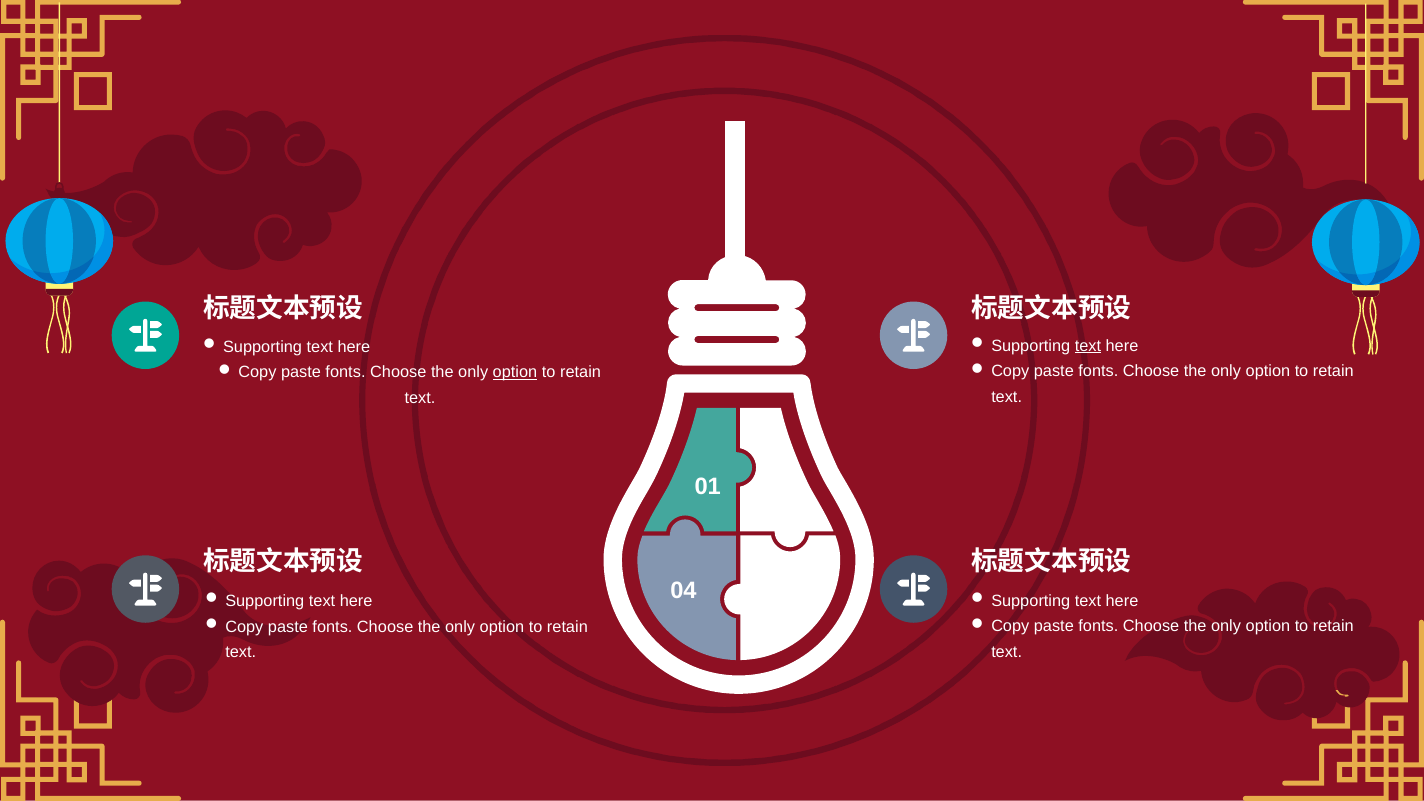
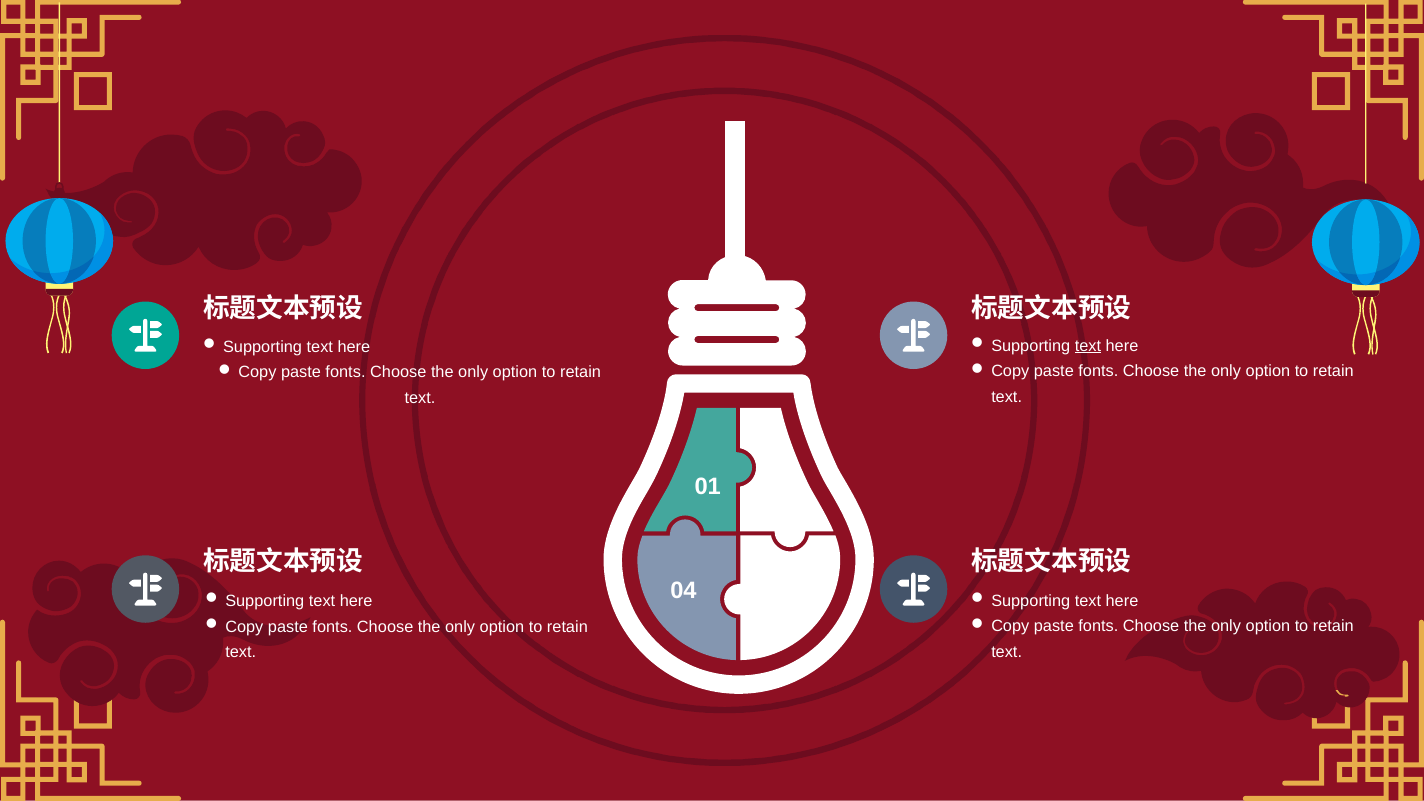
option at (515, 373) underline: present -> none
